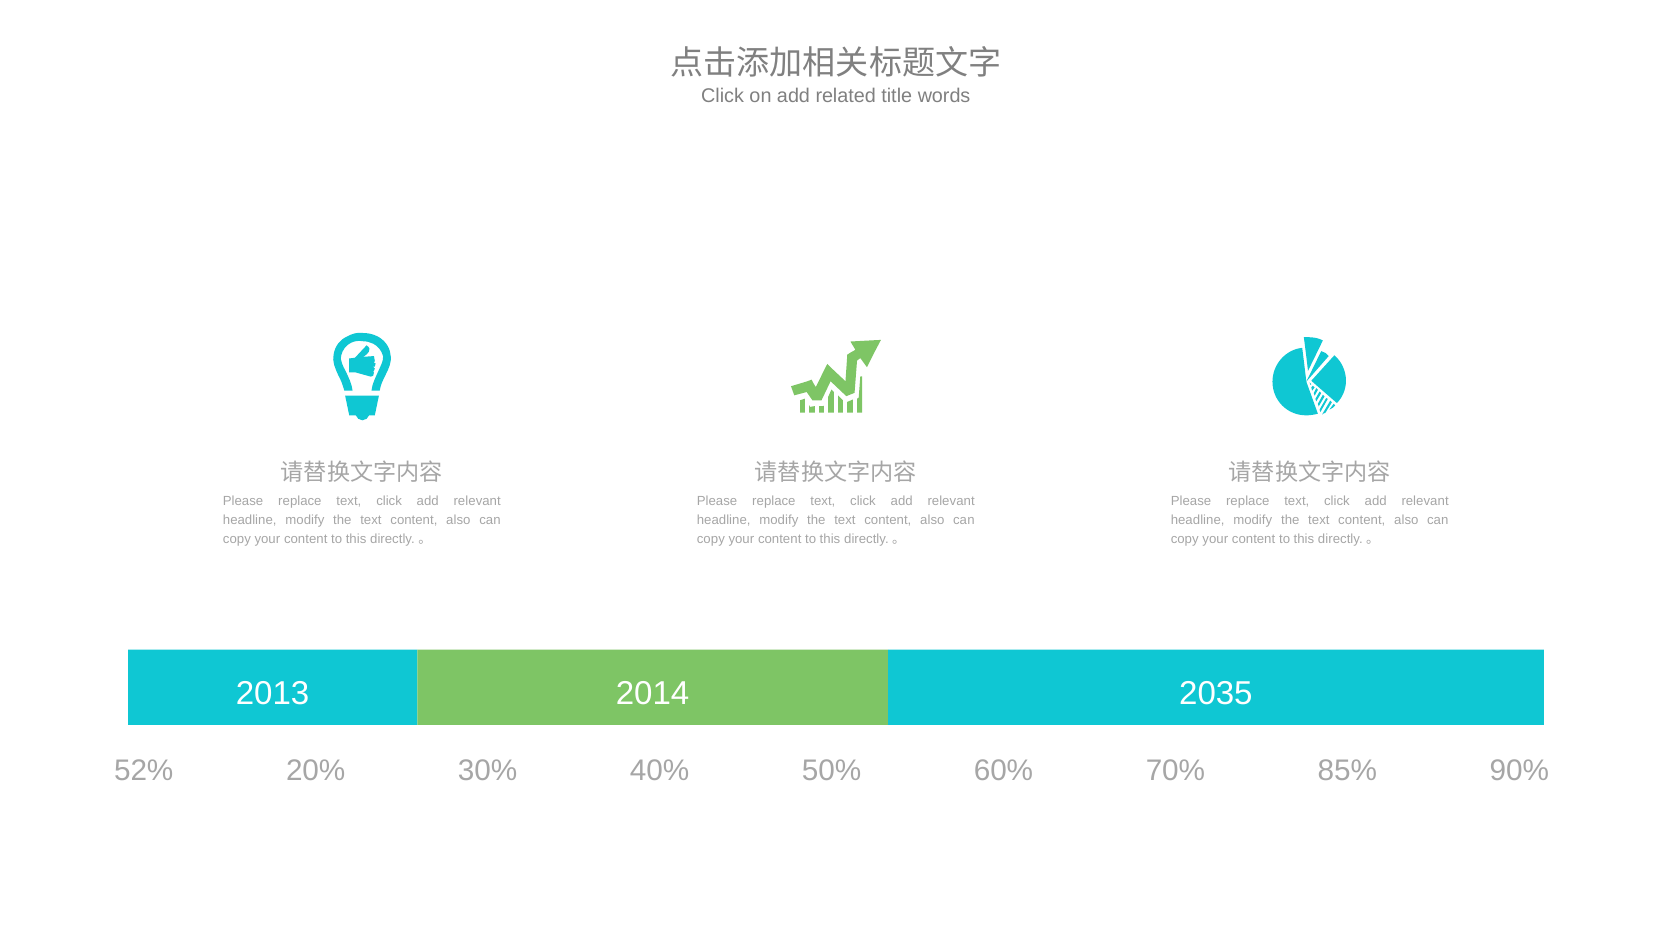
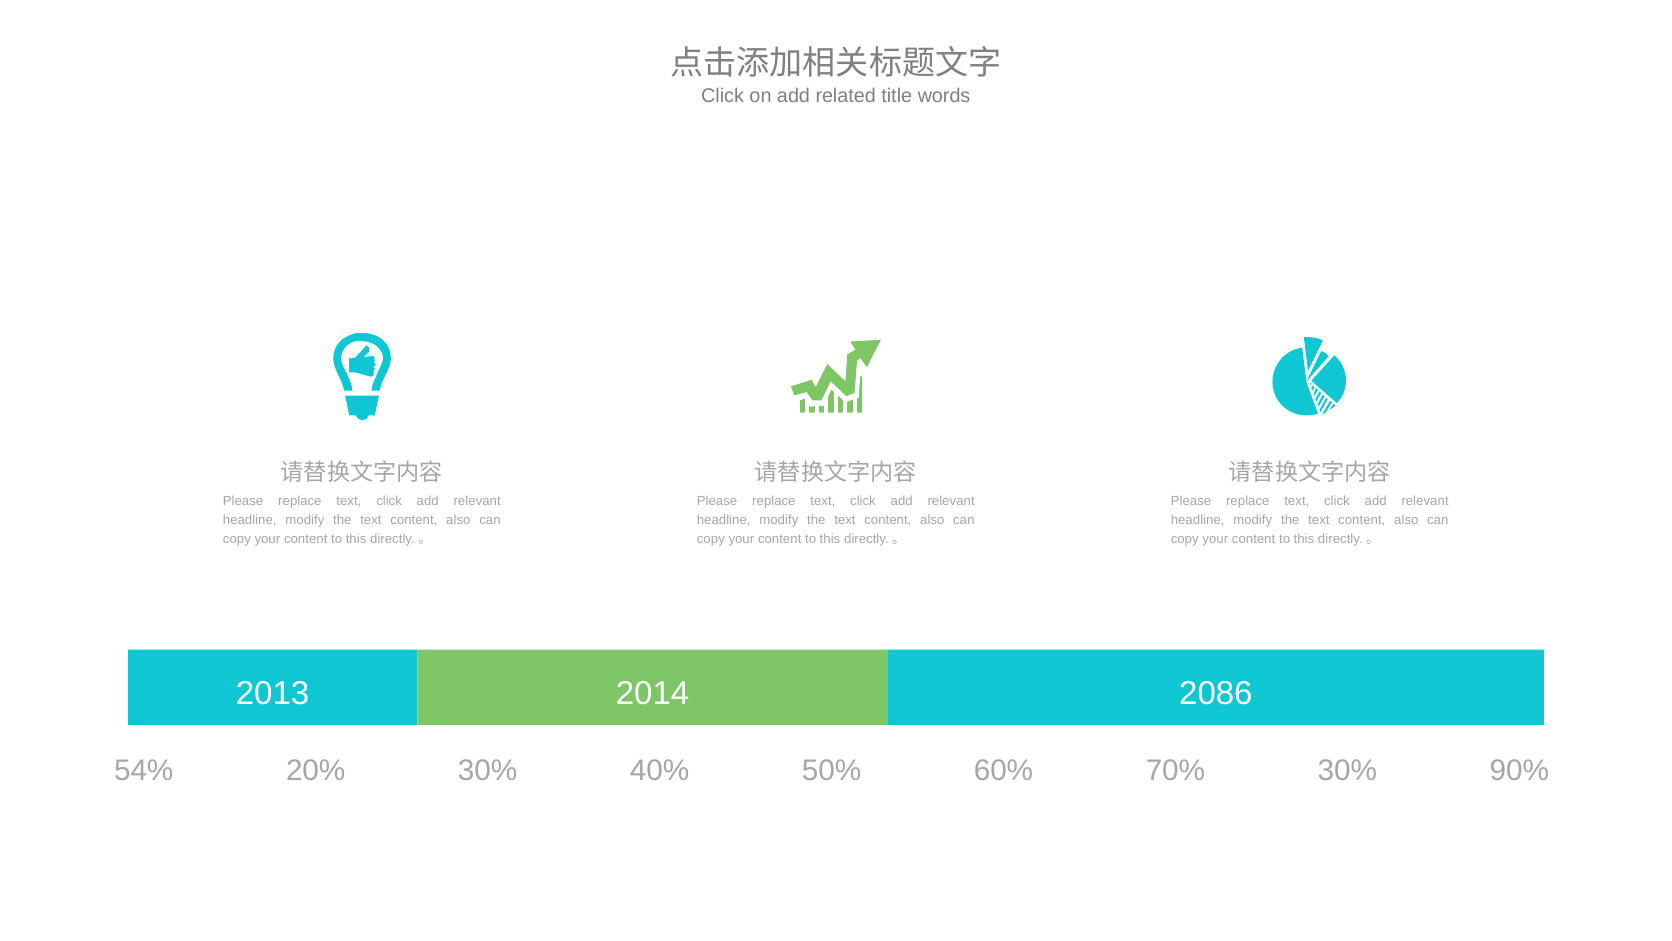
2035: 2035 -> 2086
52%: 52% -> 54%
70% 85%: 85% -> 30%
